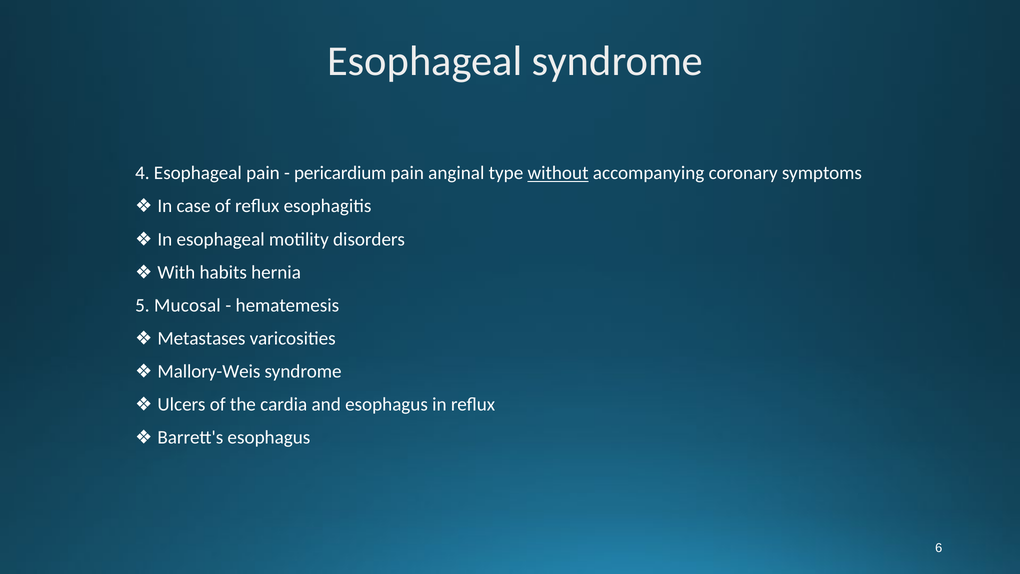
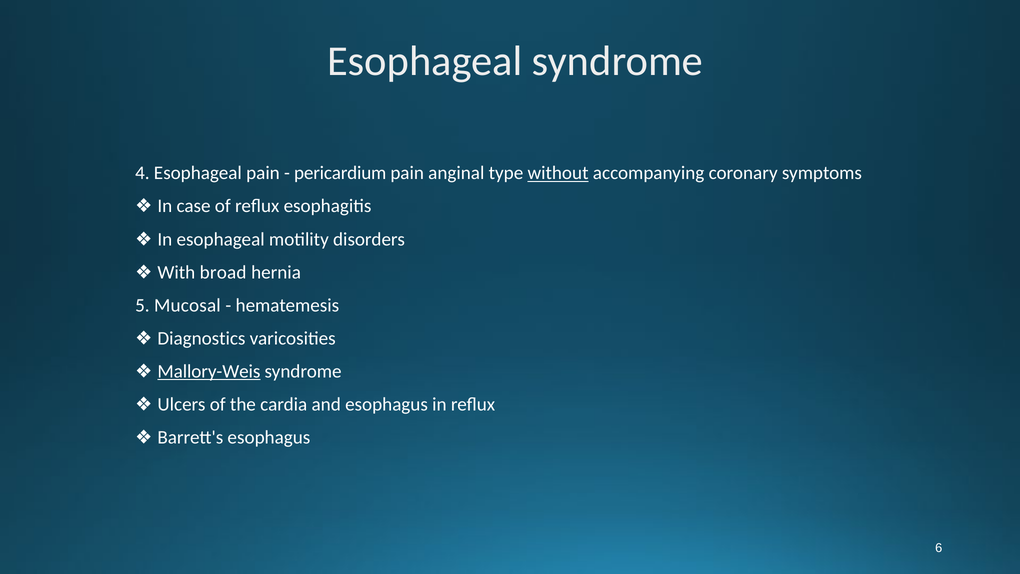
habits: habits -> broad
Metastases: Metastases -> Diagnostics
Mallory-Weis underline: none -> present
